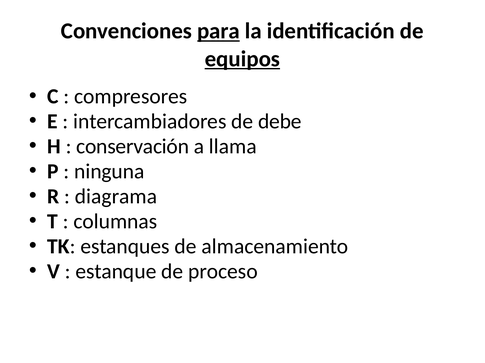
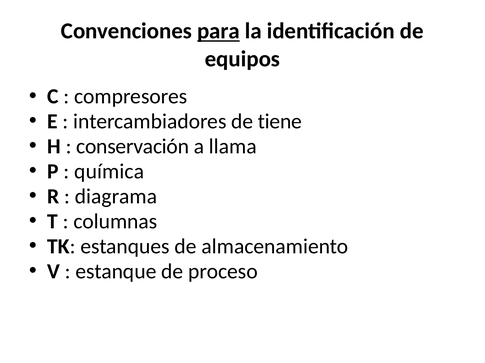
equipos underline: present -> none
debe: debe -> tiene
ninguna: ninguna -> química
